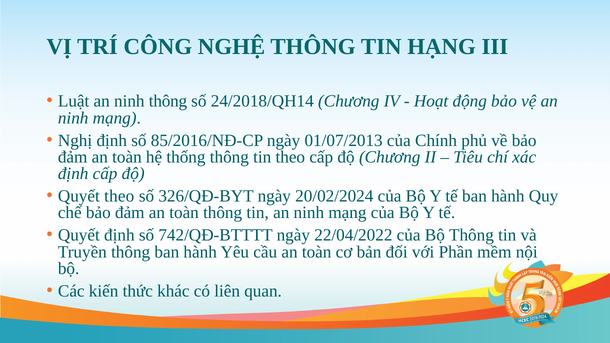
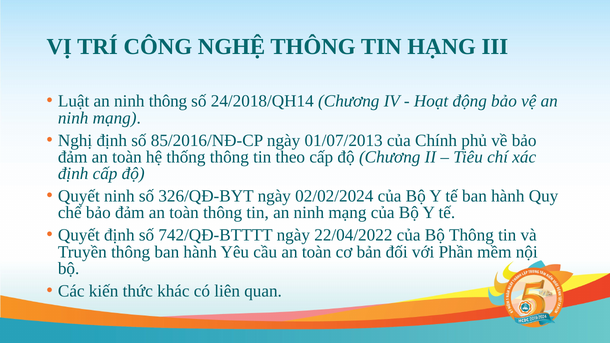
Quyết theo: theo -> ninh
20/02/2024: 20/02/2024 -> 02/02/2024
